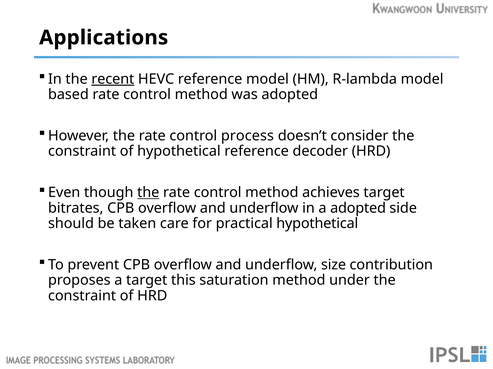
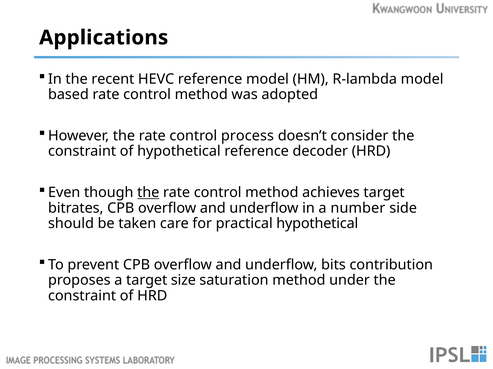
recent underline: present -> none
a adopted: adopted -> number
size: size -> bits
this: this -> size
